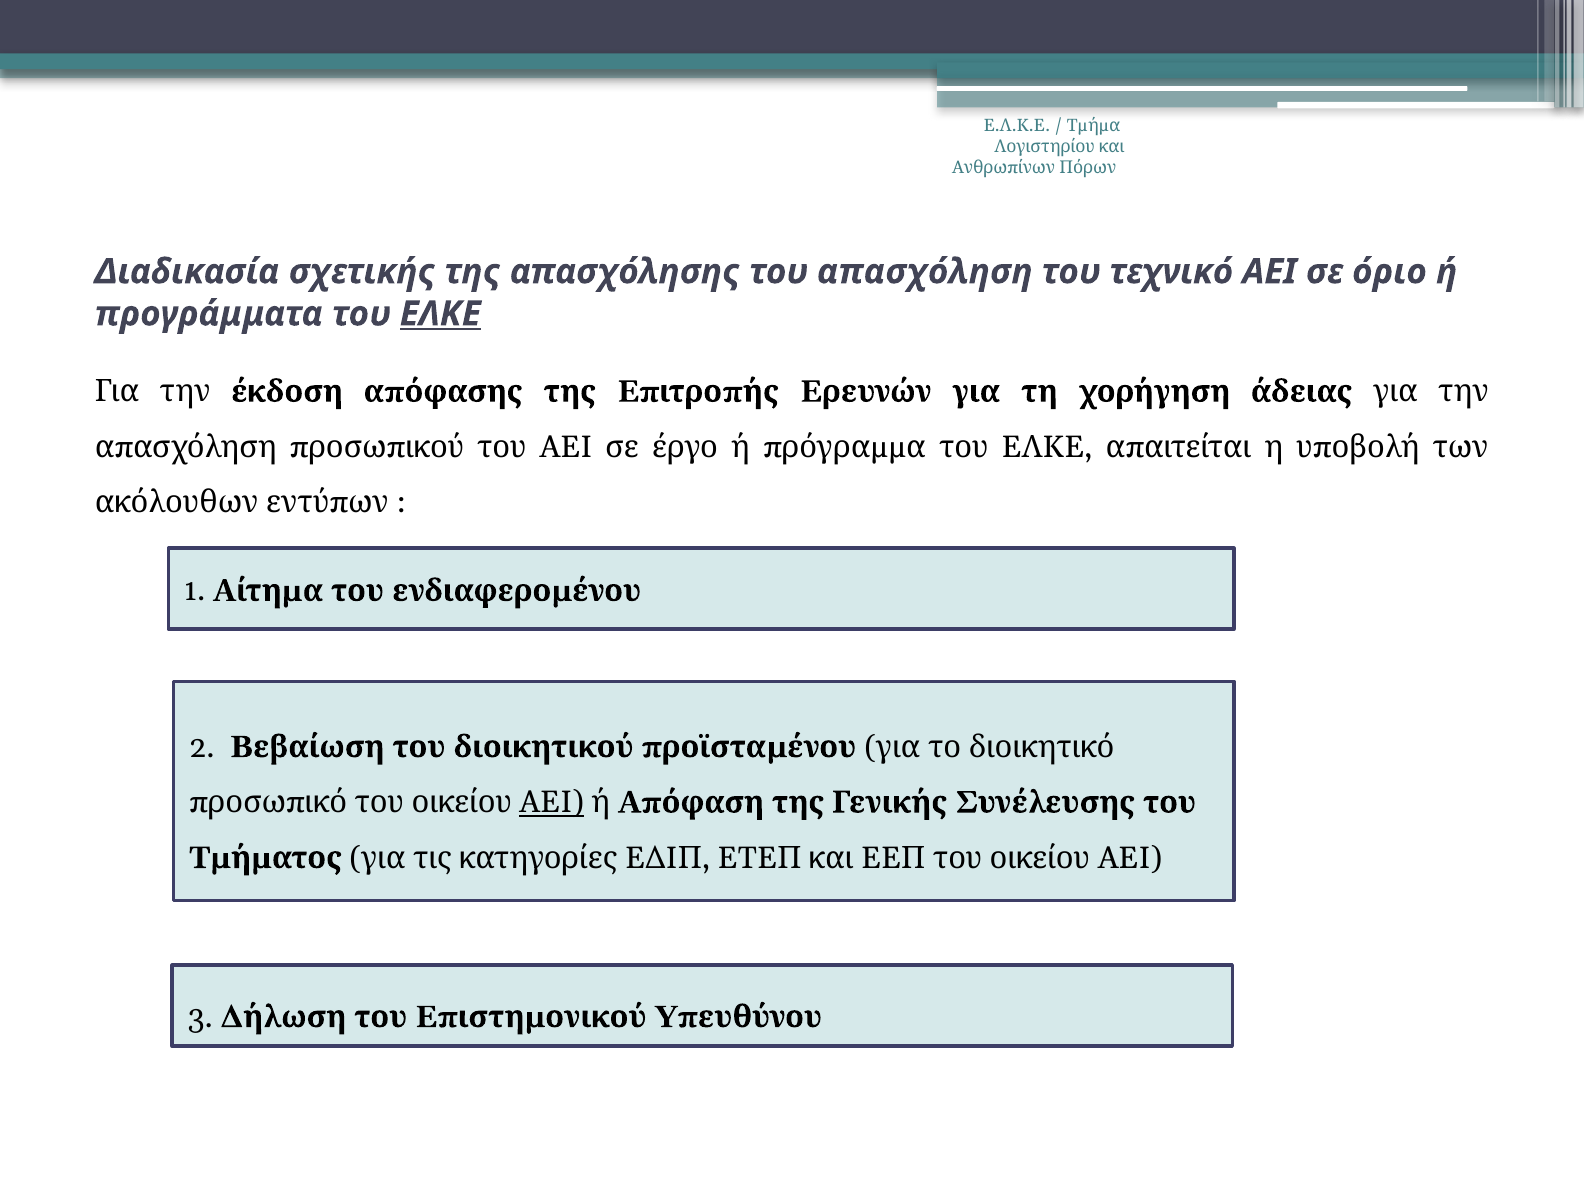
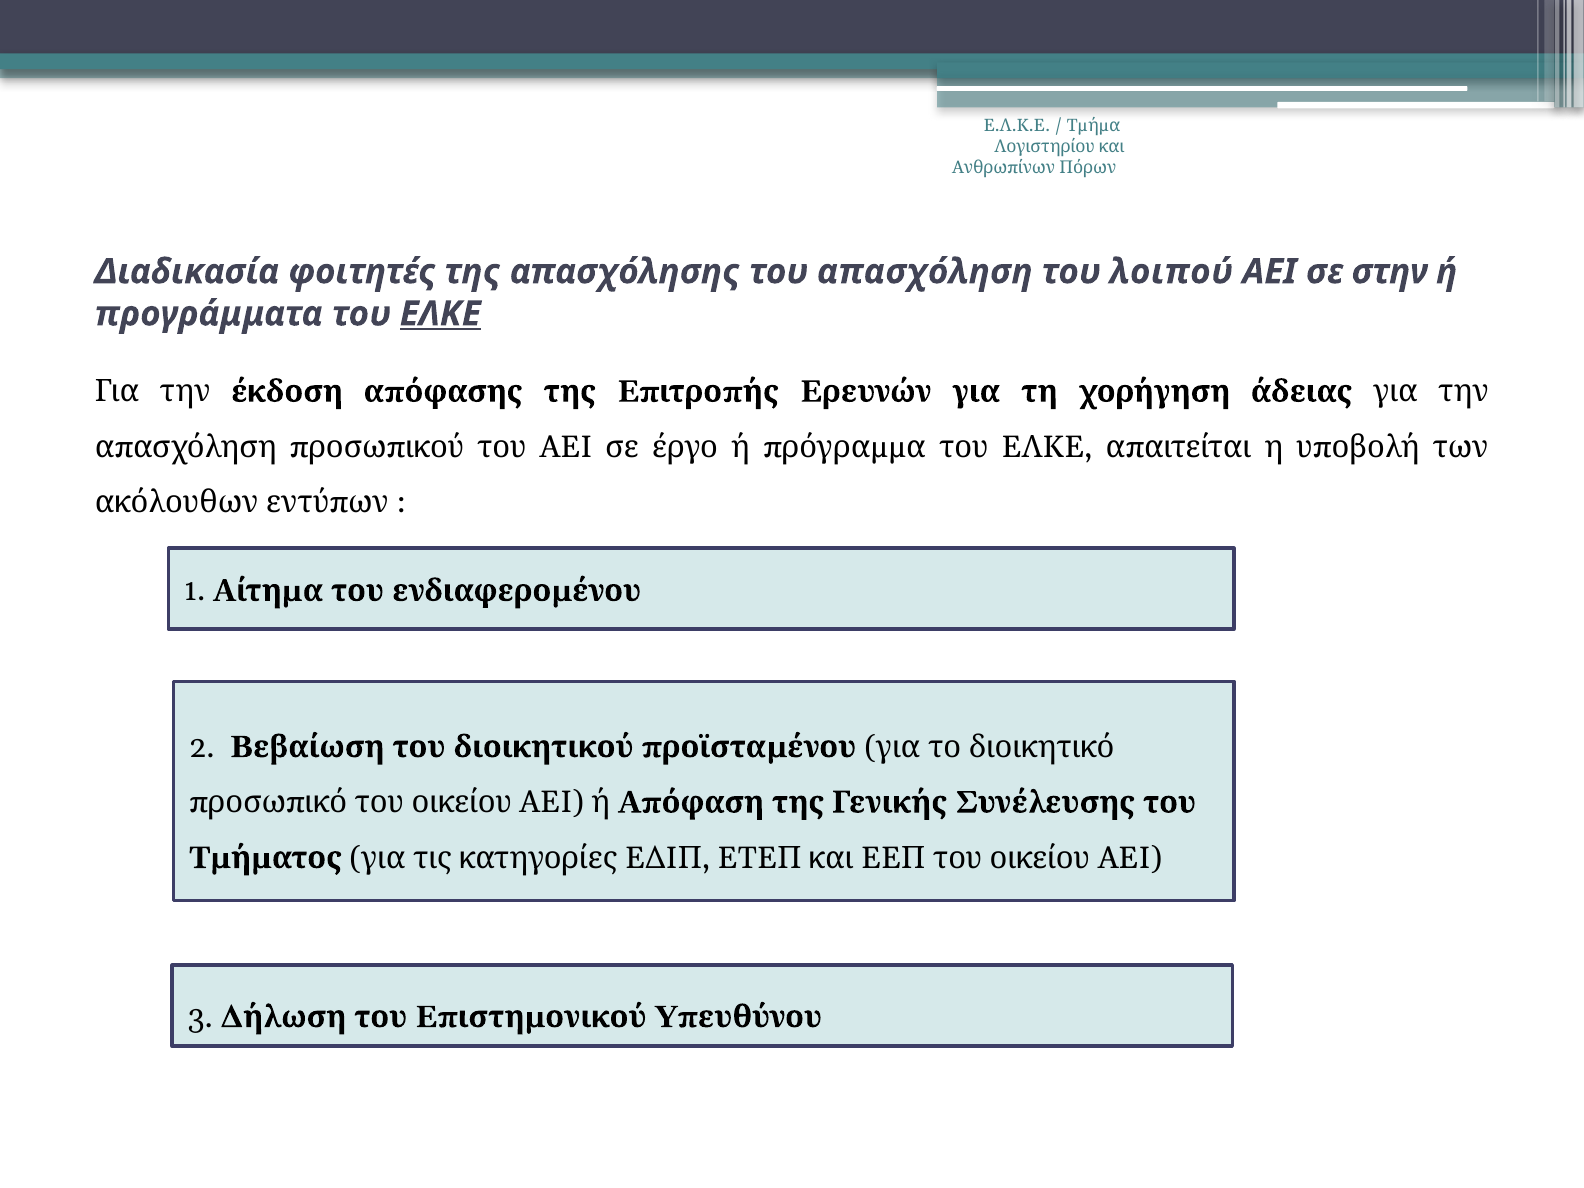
σχετικής: σχετικής -> φοιτητές
τεχνικό: τεχνικό -> λοιπού
όριο: όριο -> στην
ΑΕΙ at (552, 802) underline: present -> none
